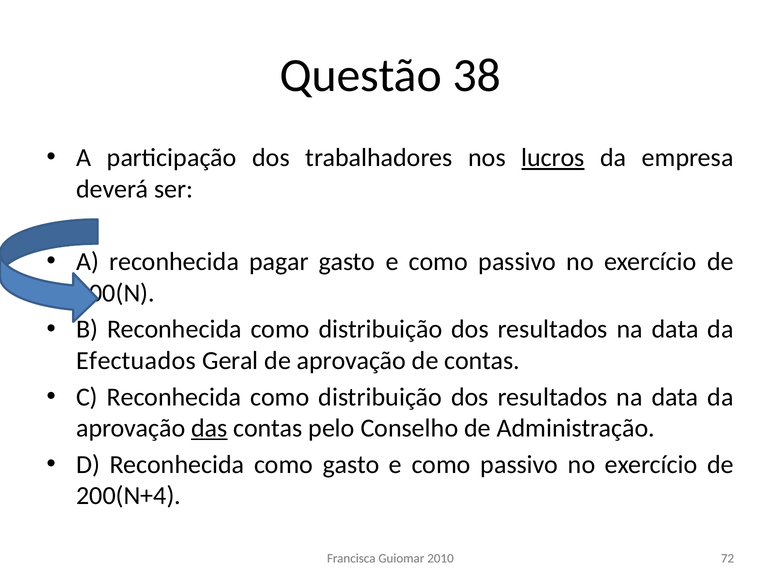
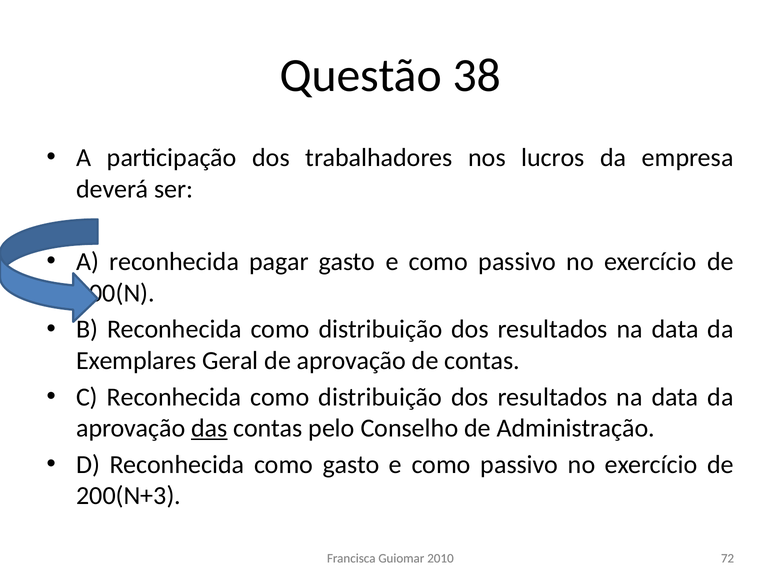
lucros underline: present -> none
Efectuados: Efectuados -> Exemplares
200(N+4: 200(N+4 -> 200(N+3
